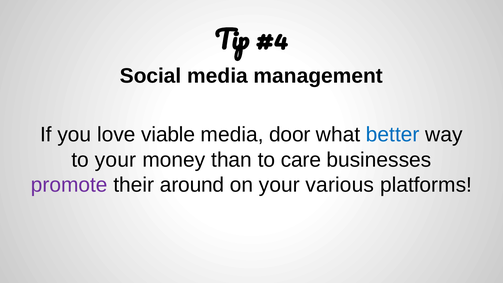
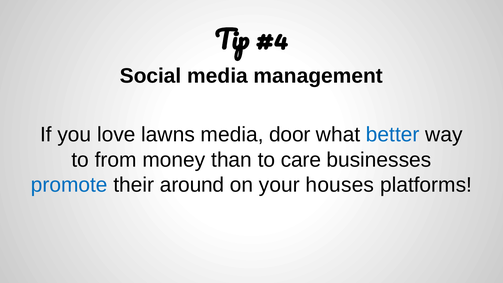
viable: viable -> lawns
to your: your -> from
promote colour: purple -> blue
various: various -> houses
